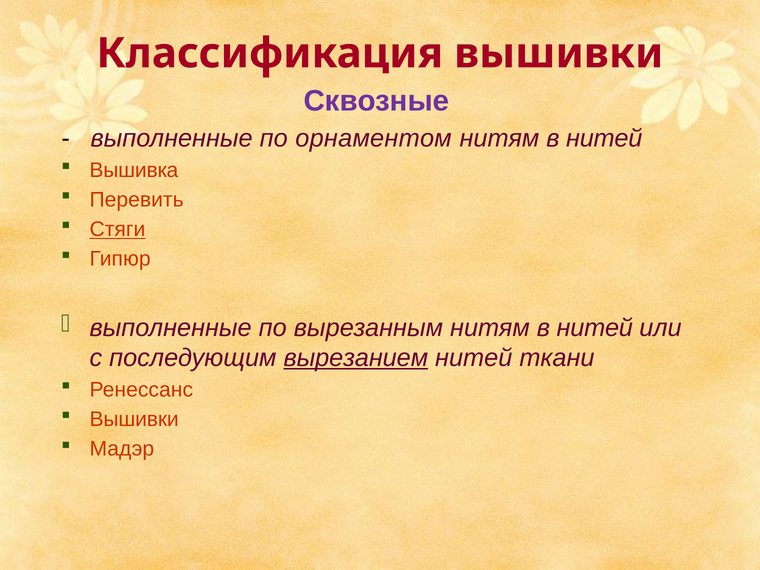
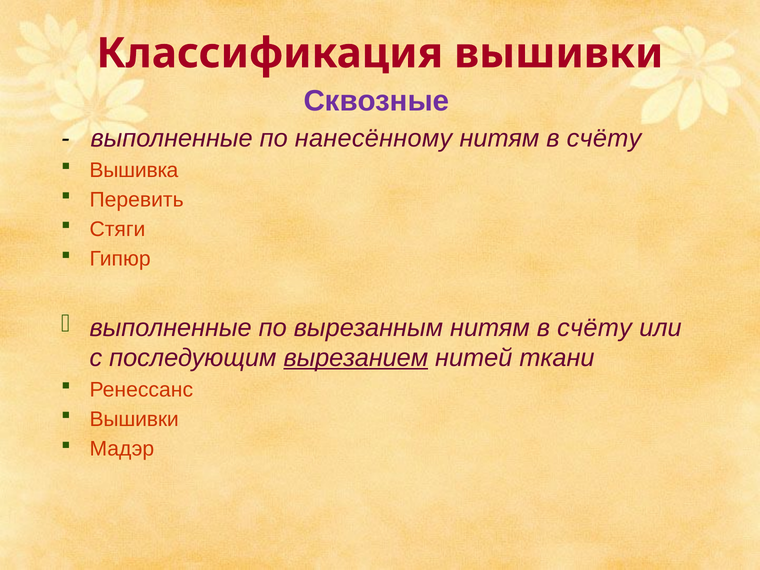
орнаментом: орнаментом -> нанесённому
нитей at (604, 139): нитей -> счёту
Стяги underline: present -> none
вырезанным нитям в нитей: нитей -> счёту
